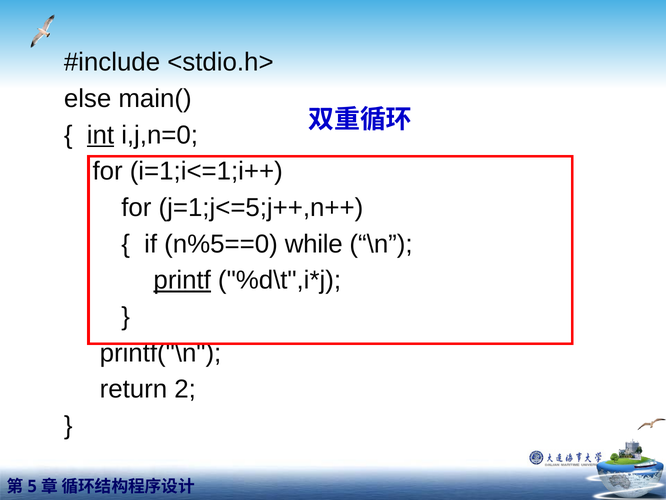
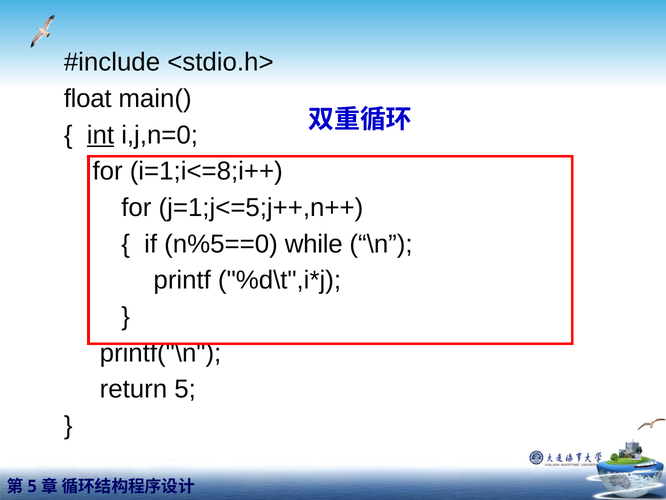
else: else -> float
i=1;i<=1;i++: i=1;i<=1;i++ -> i=1;i<=8;i++
printf underline: present -> none
2: 2 -> 5
